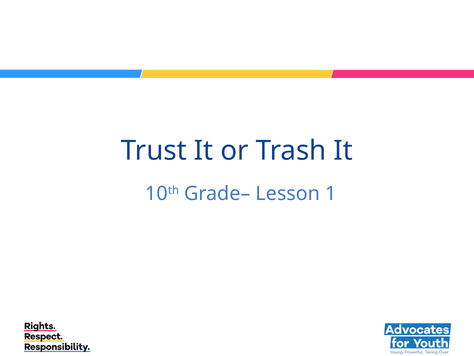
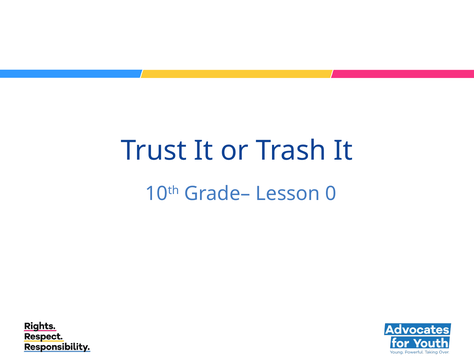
1: 1 -> 0
